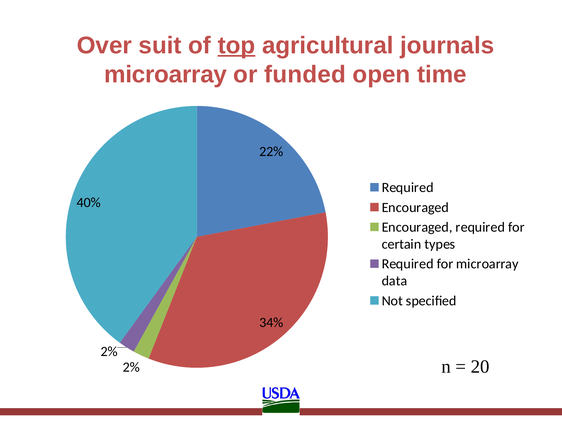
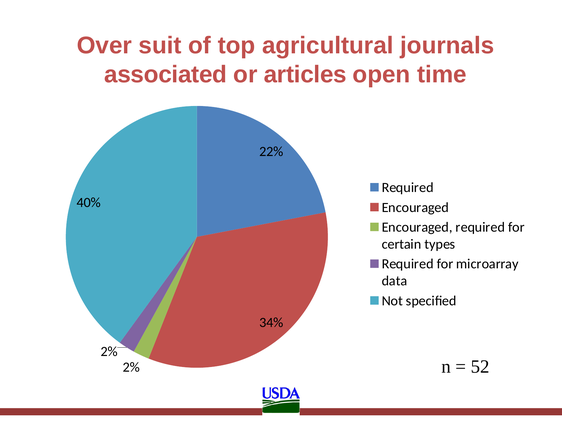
top underline: present -> none
microarray at (166, 75): microarray -> associated
funded: funded -> articles
20: 20 -> 52
